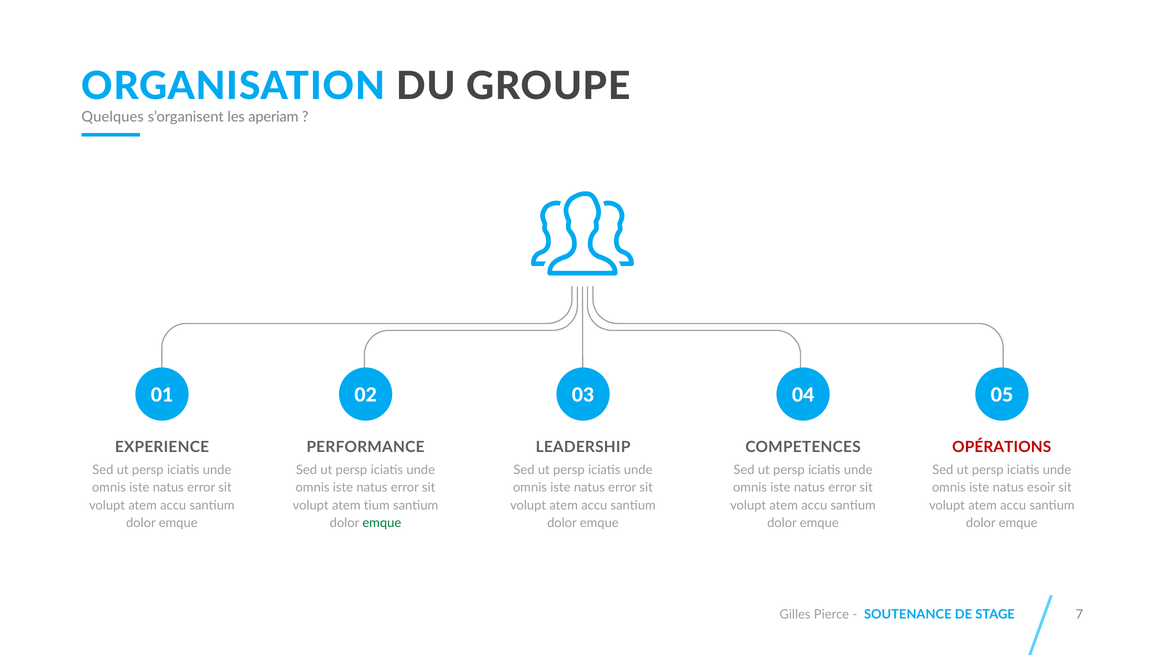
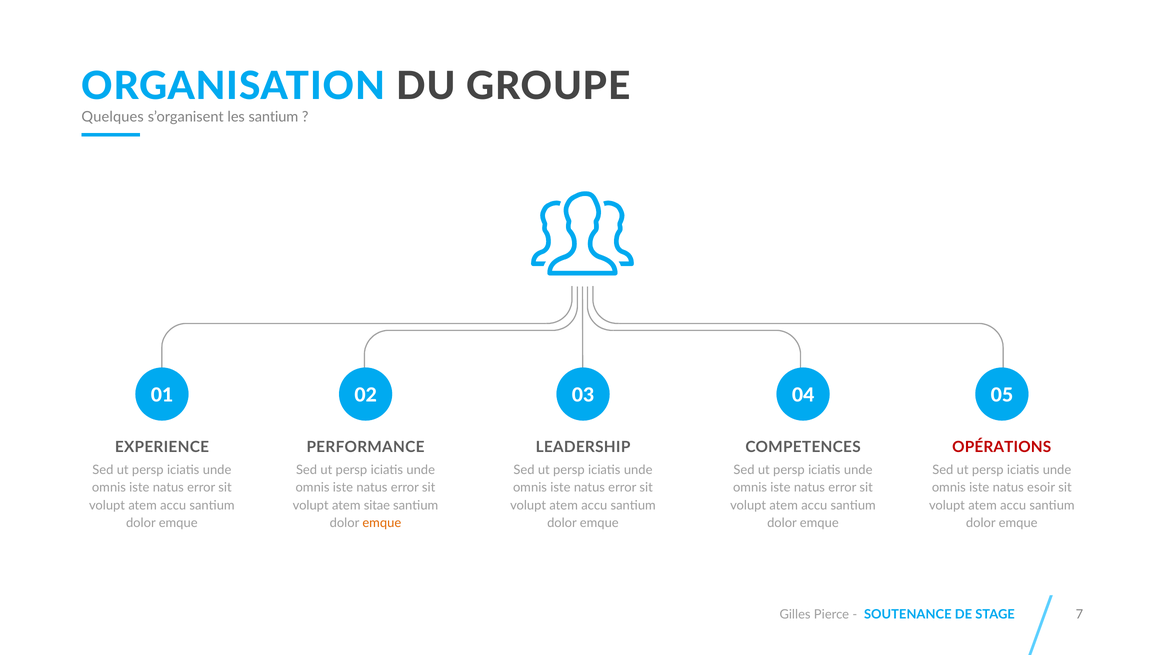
les aperiam: aperiam -> santium
tium: tium -> sitae
emque at (382, 523) colour: green -> orange
